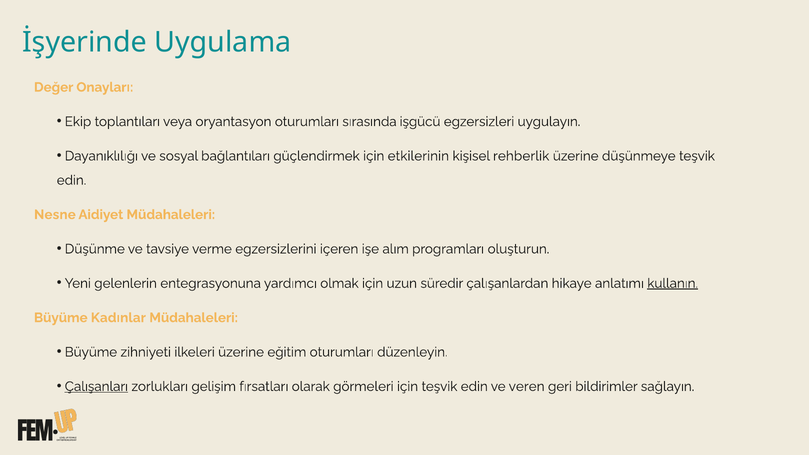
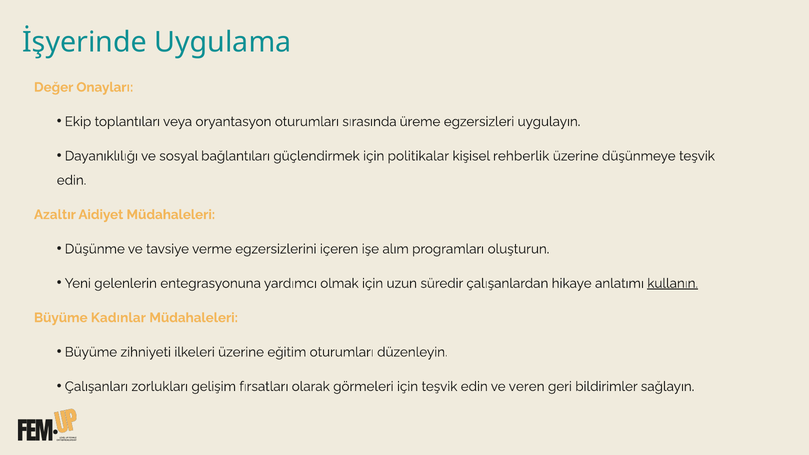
işgücü: işgücü -> üreme
etkilerinin: etkilerinin -> politikalar
Nesne: Nesne -> Azaltır
Çalışanları underline: present -> none
